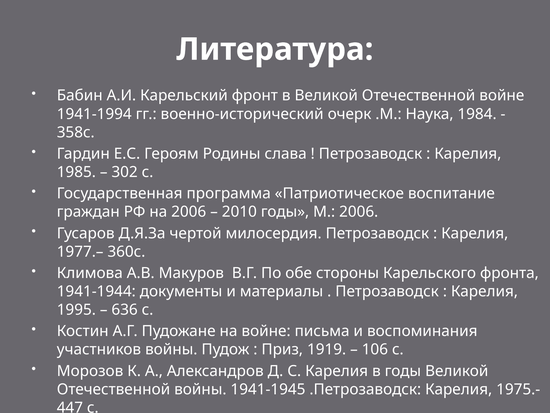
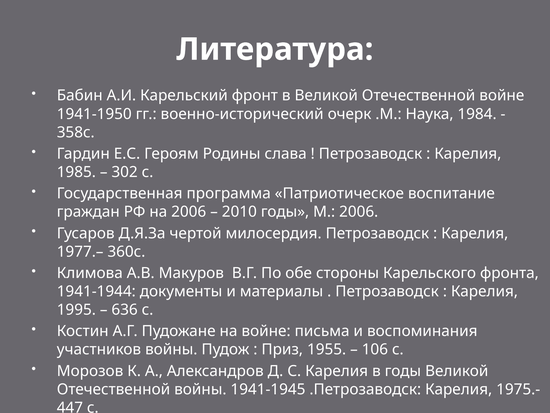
1941-1994: 1941-1994 -> 1941-1950
1919: 1919 -> 1955
